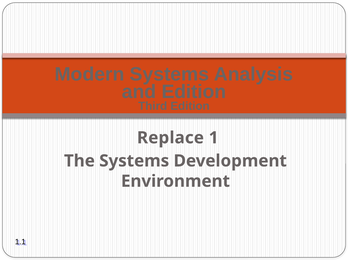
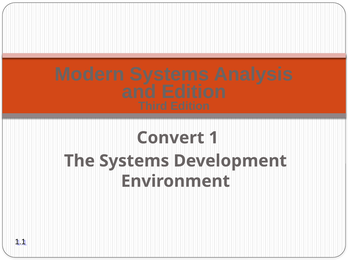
Replace: Replace -> Convert
